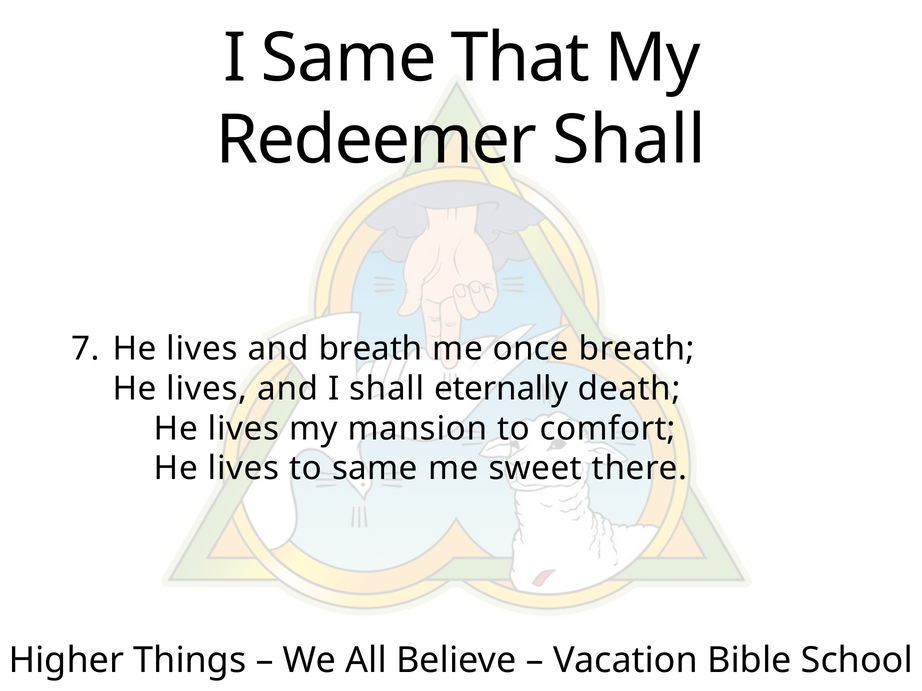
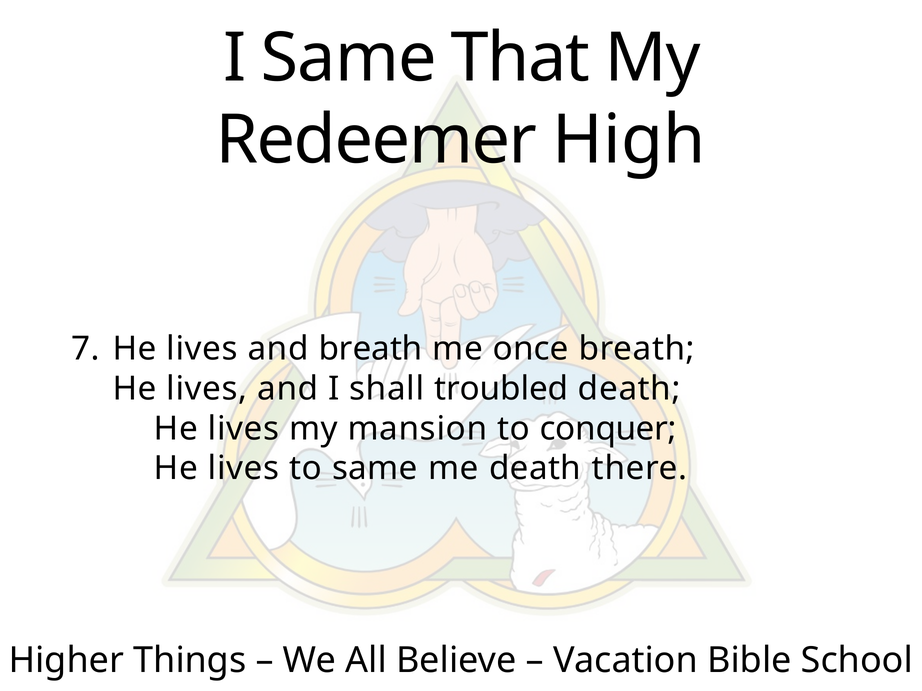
Redeemer Shall: Shall -> High
eternally: eternally -> troubled
comfort: comfort -> conquer
me sweet: sweet -> death
